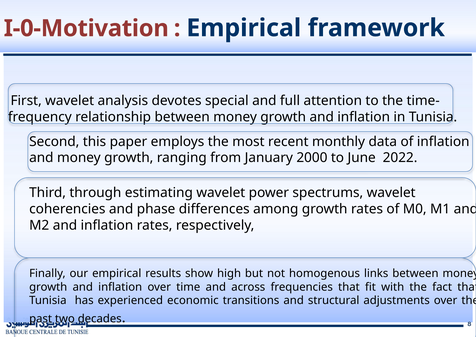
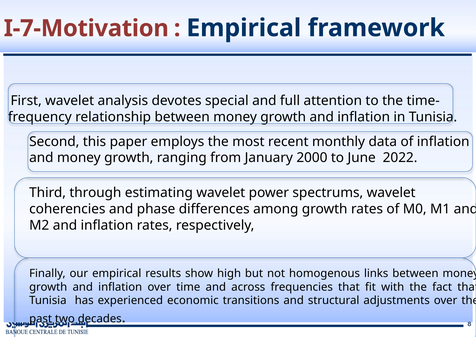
I-0-Motivation: I-0-Motivation -> I-7-Motivation
